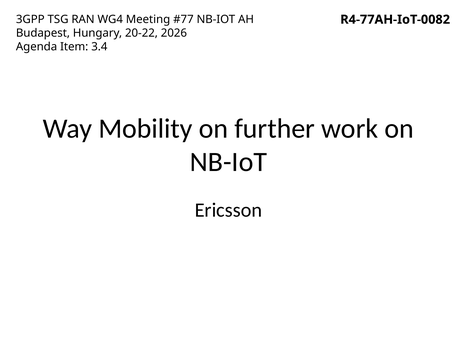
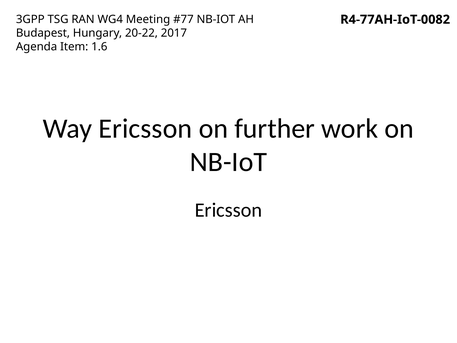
2026: 2026 -> 2017
3.4: 3.4 -> 1.6
Way Mobility: Mobility -> Ericsson
